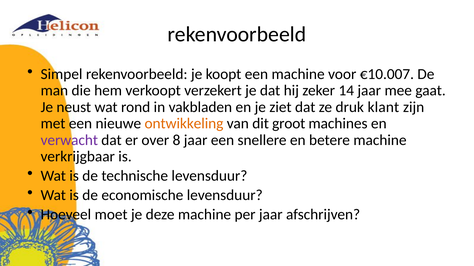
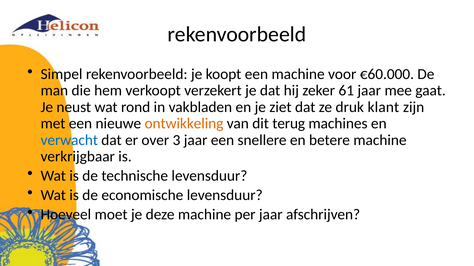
€10.007: €10.007 -> €60.000
14: 14 -> 61
groot: groot -> terug
verwacht colour: purple -> blue
8: 8 -> 3
